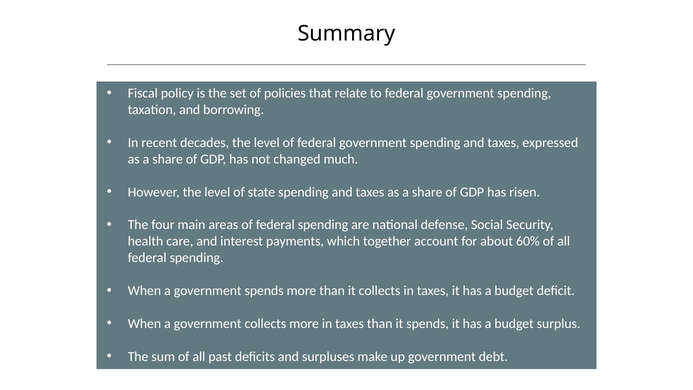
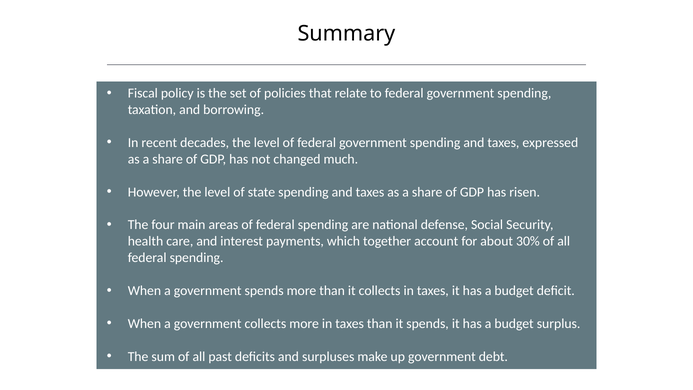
60%: 60% -> 30%
